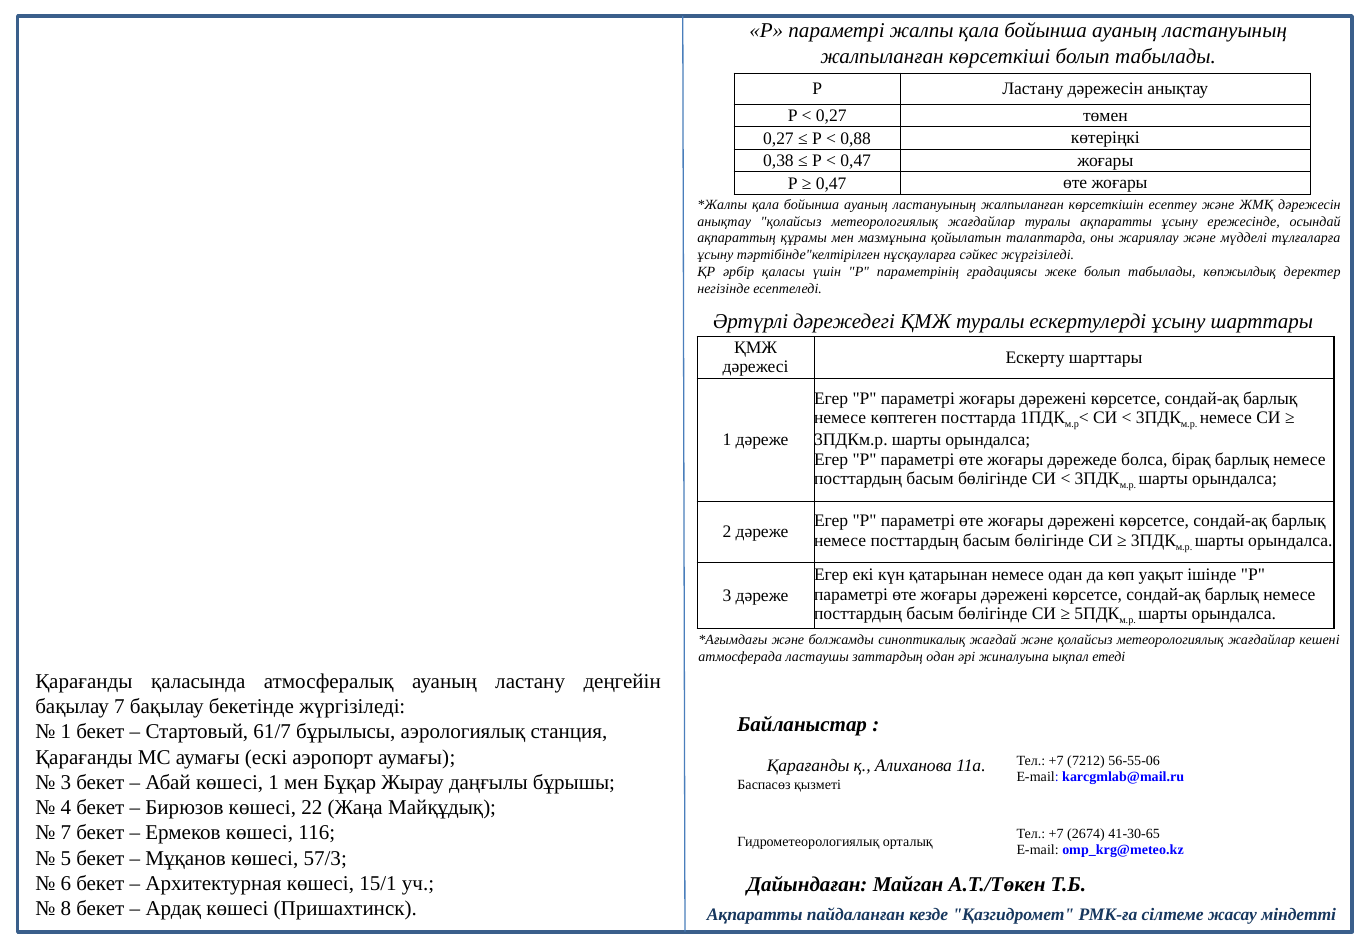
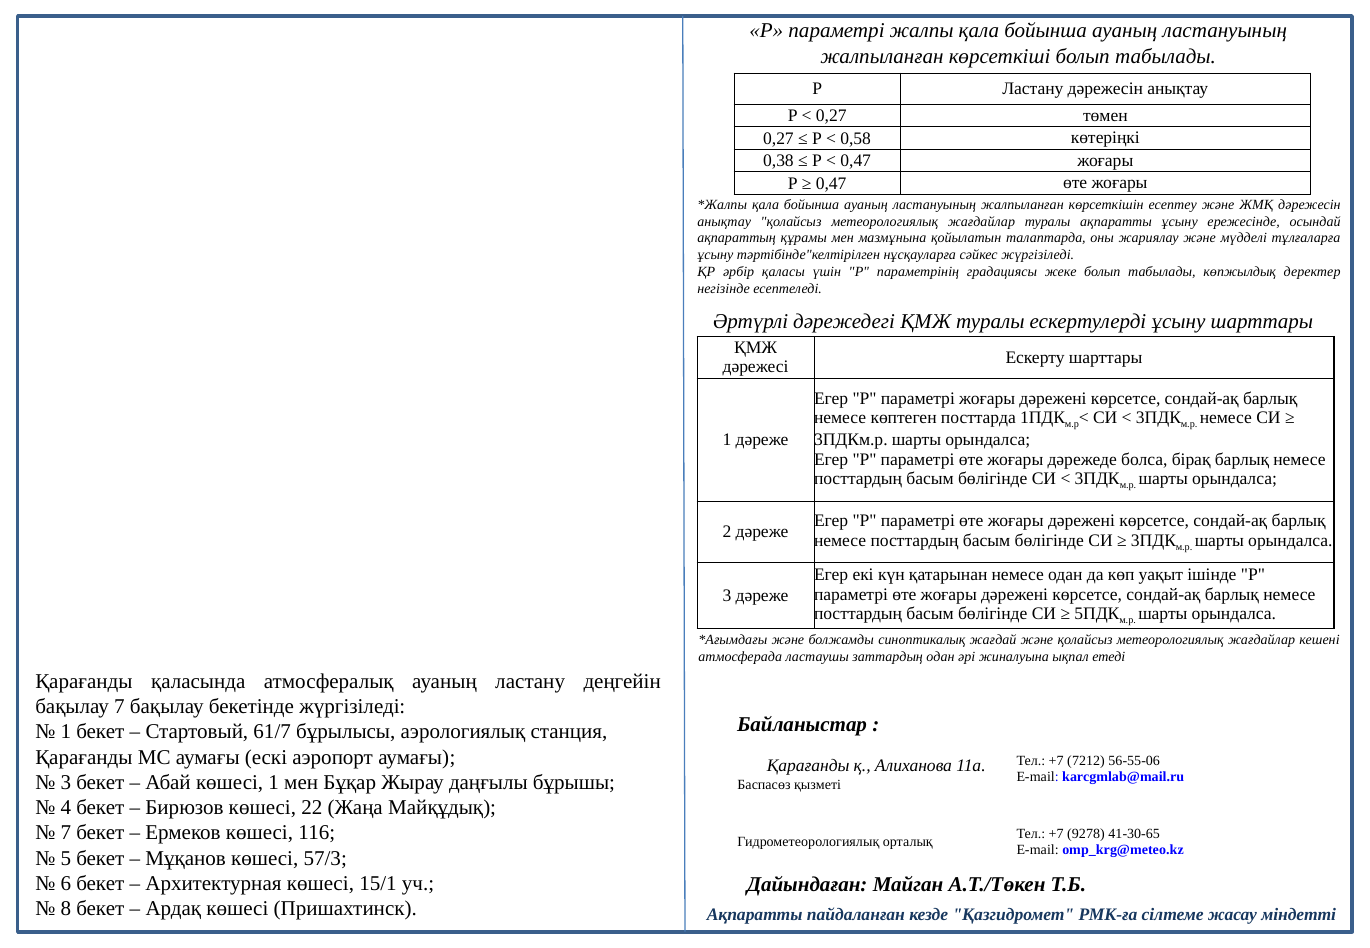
0,88: 0,88 -> 0,58
2674: 2674 -> 9278
